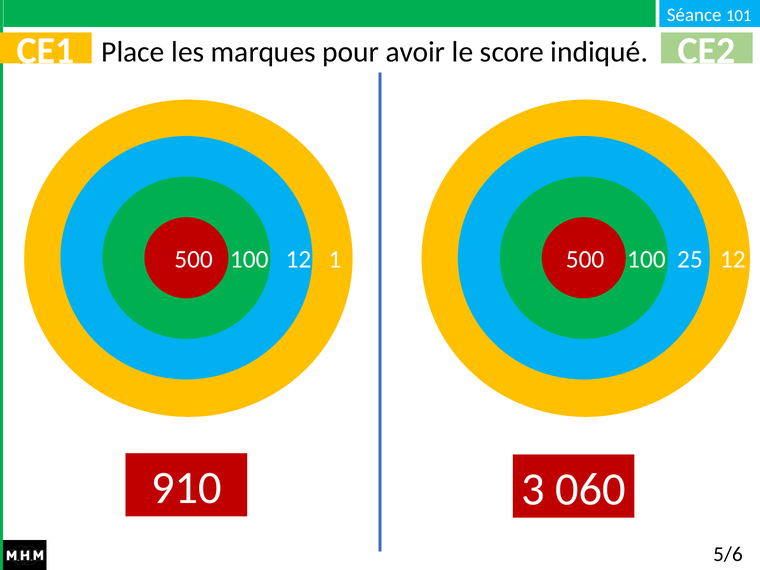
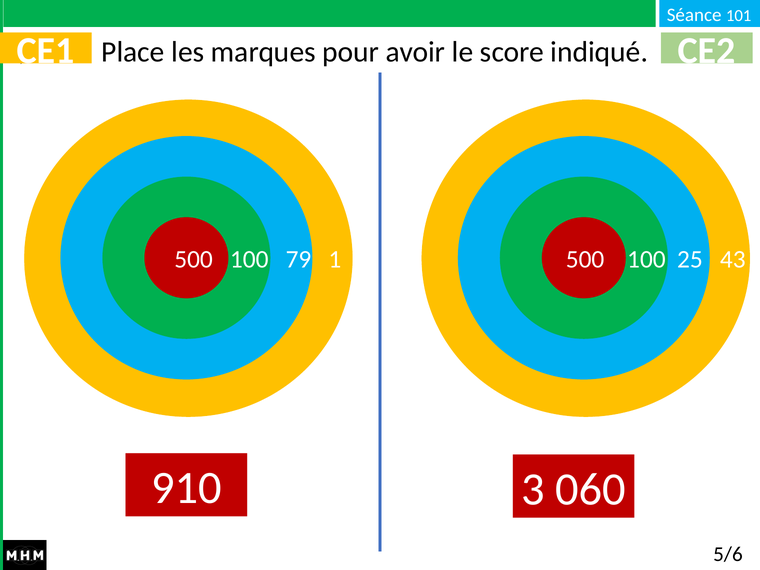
100 12: 12 -> 79
25 12: 12 -> 43
